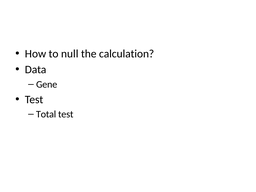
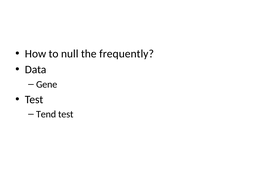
calculation: calculation -> frequently
Total: Total -> Tend
